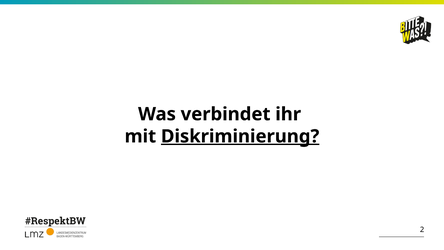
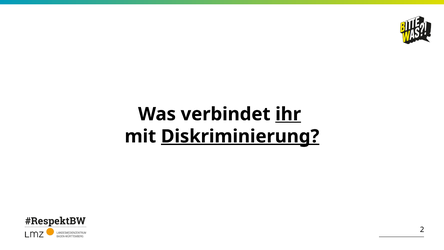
ihr underline: none -> present
